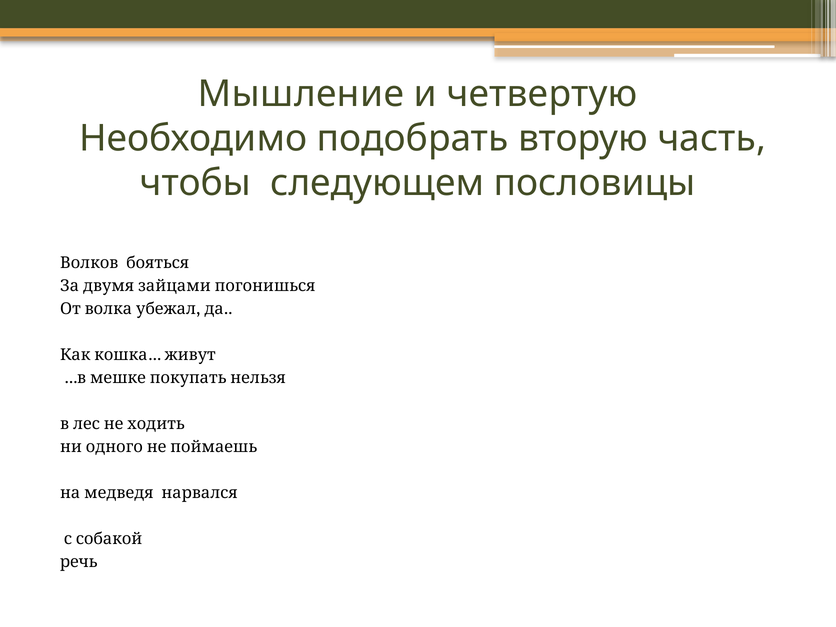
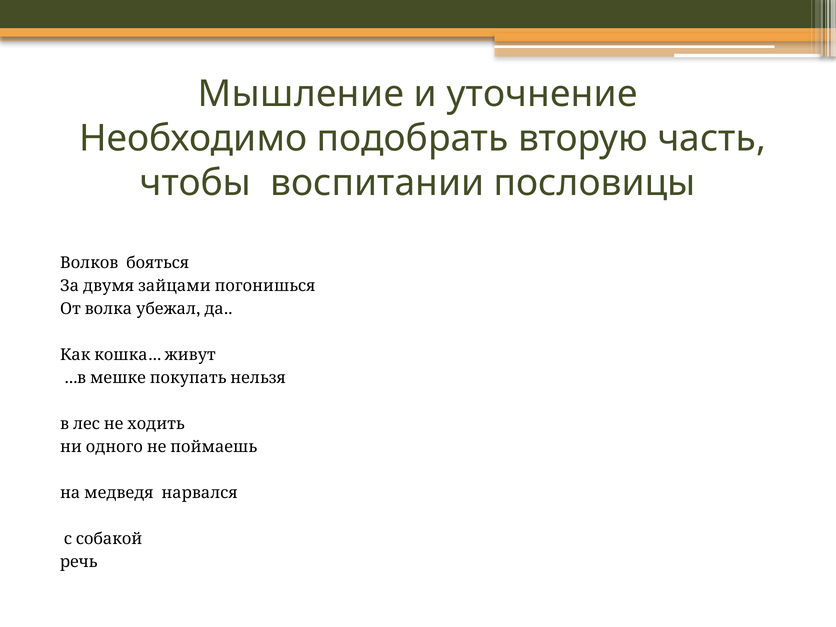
четвертую: четвертую -> уточнение
следующем: следующем -> воспитании
